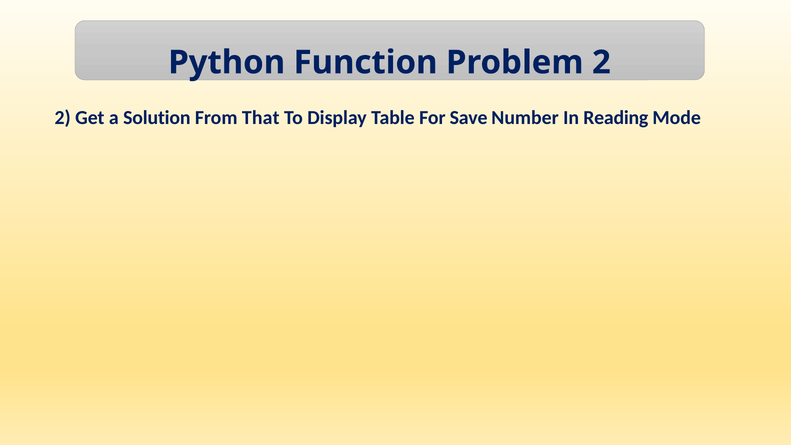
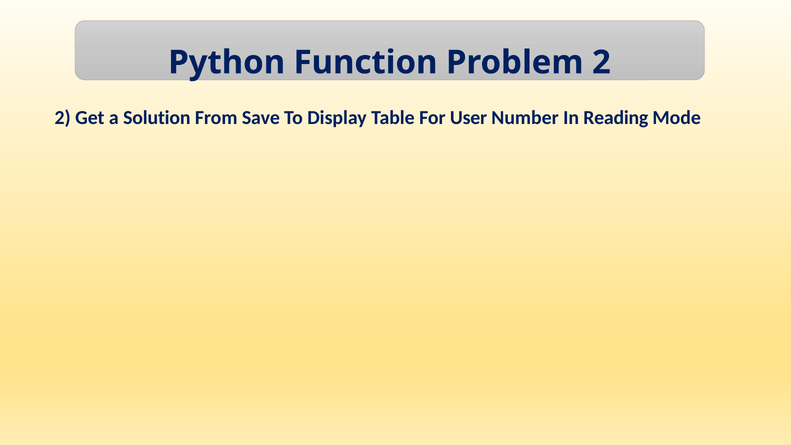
That: That -> Save
Save: Save -> User
